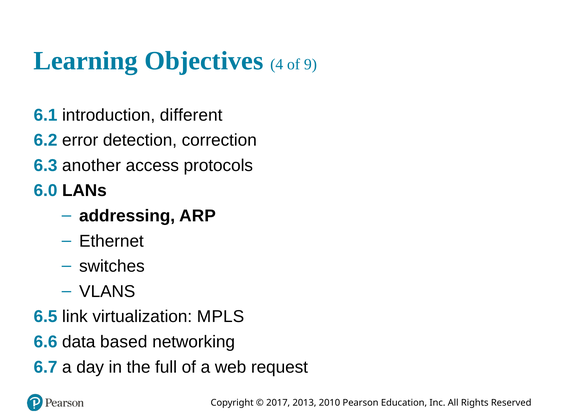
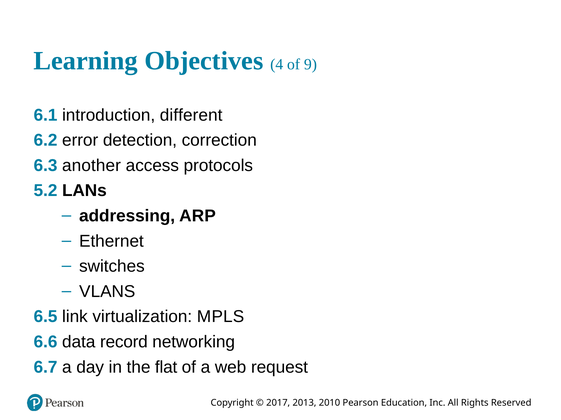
6.0: 6.0 -> 5.2
based: based -> record
full: full -> flat
